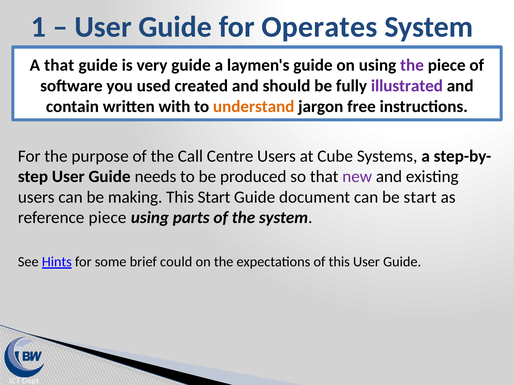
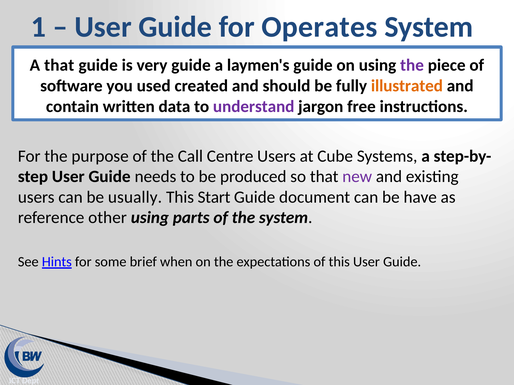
illustrated colour: purple -> orange
with: with -> data
understand colour: orange -> purple
making: making -> usually
be start: start -> have
reference piece: piece -> other
could: could -> when
